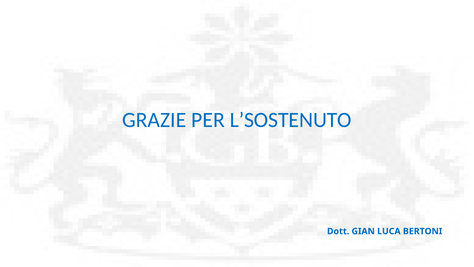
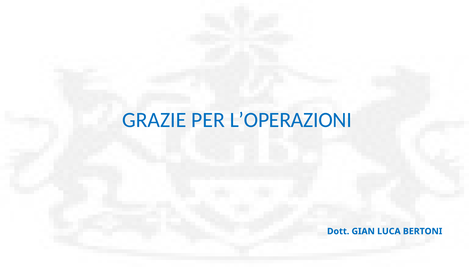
L’SOSTENUTO: L’SOSTENUTO -> L’OPERAZIONI
